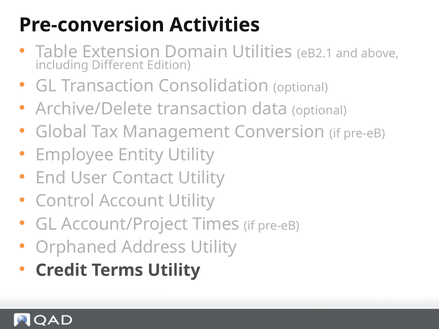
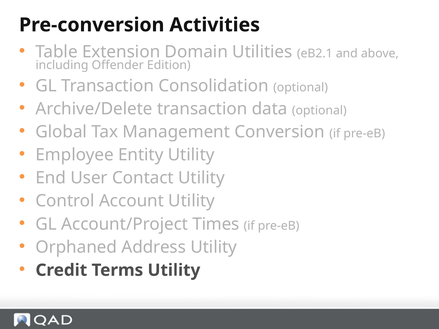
Different: Different -> Offender
